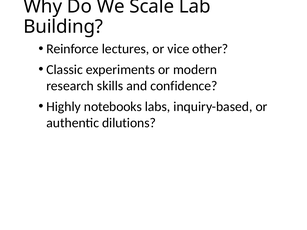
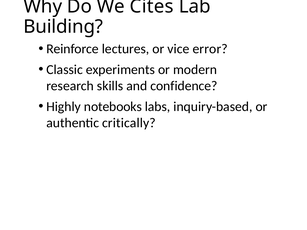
Scale: Scale -> Cites
other: other -> error
dilutions: dilutions -> critically
